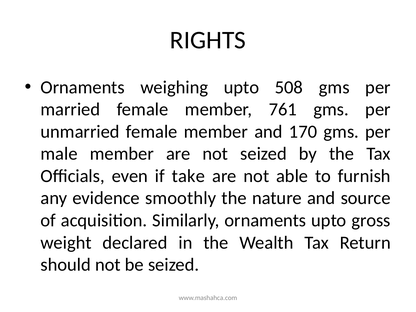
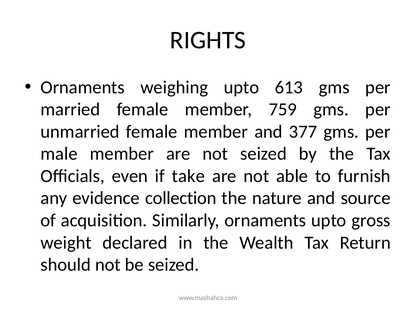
508: 508 -> 613
761: 761 -> 759
170: 170 -> 377
smoothly: smoothly -> collection
